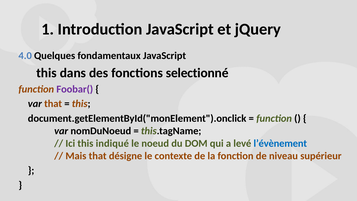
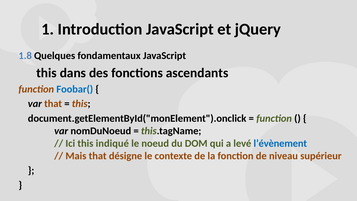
4.0: 4.0 -> 1.8
selectionné: selectionné -> ascendants
Foobar( colour: purple -> blue
